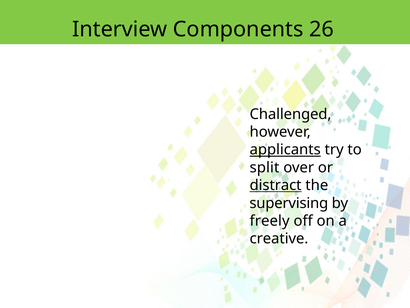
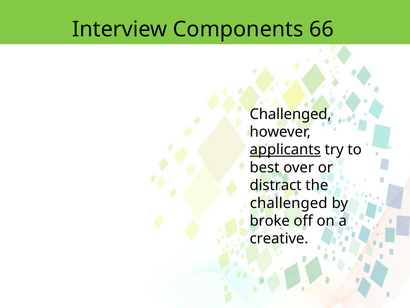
26: 26 -> 66
split: split -> best
distract underline: present -> none
supervising at (289, 203): supervising -> challenged
freely: freely -> broke
